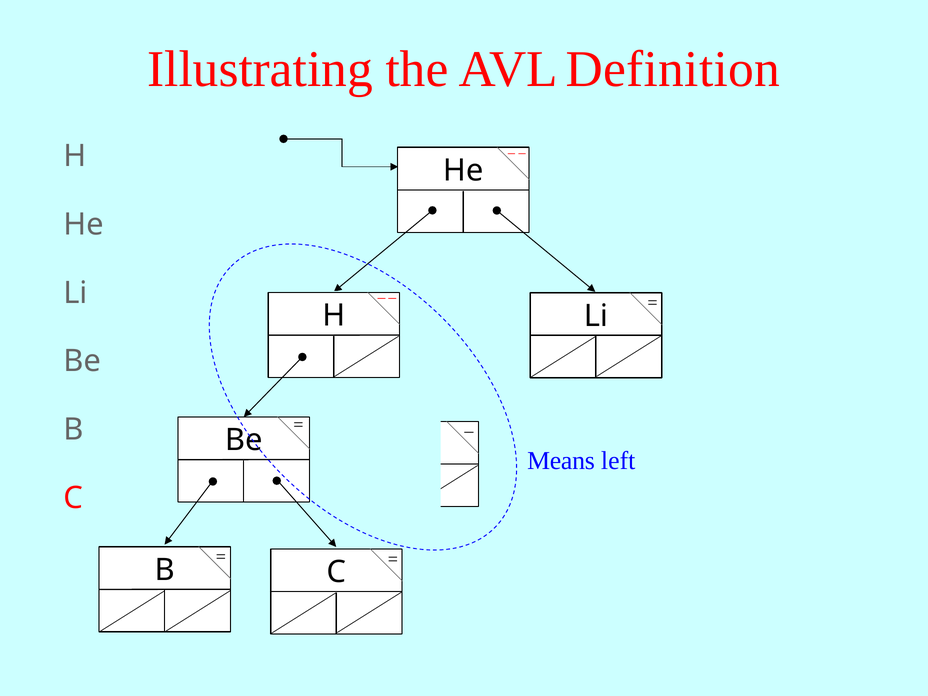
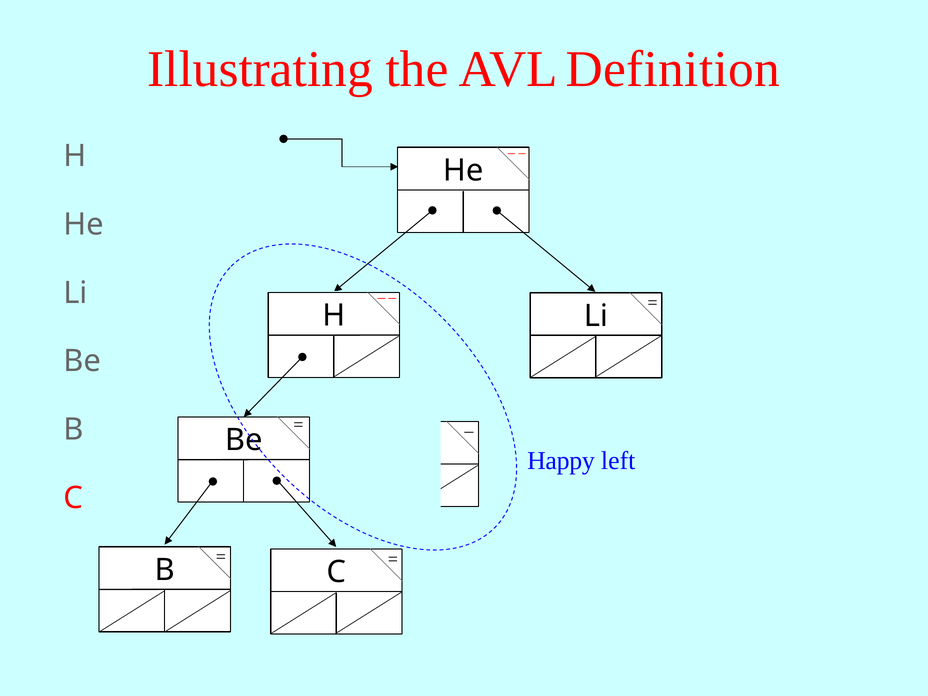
Means: Means -> Happy
